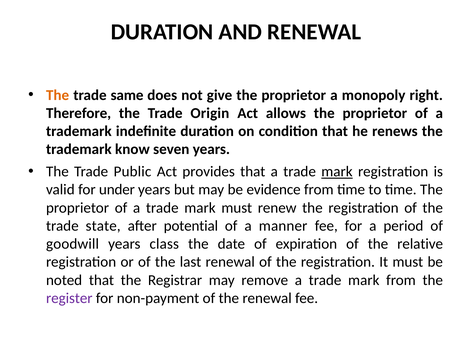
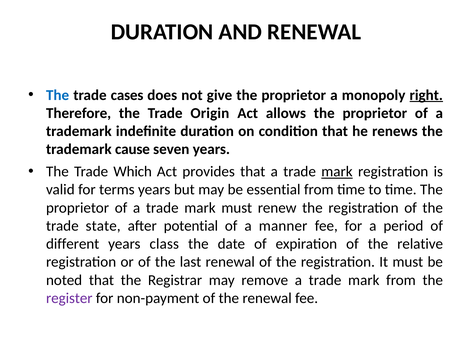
The at (58, 95) colour: orange -> blue
same: same -> cases
right underline: none -> present
know: know -> cause
Public: Public -> Which
under: under -> terms
evidence: evidence -> essential
goodwill: goodwill -> different
